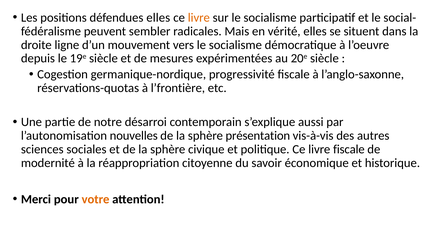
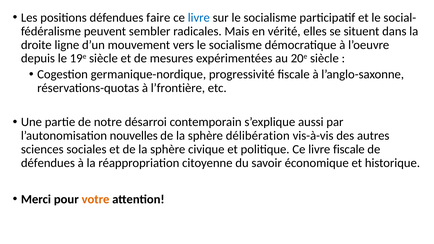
défendues elles: elles -> faire
livre at (199, 18) colour: orange -> blue
présentation: présentation -> délibération
modernité at (48, 163): modernité -> défendues
